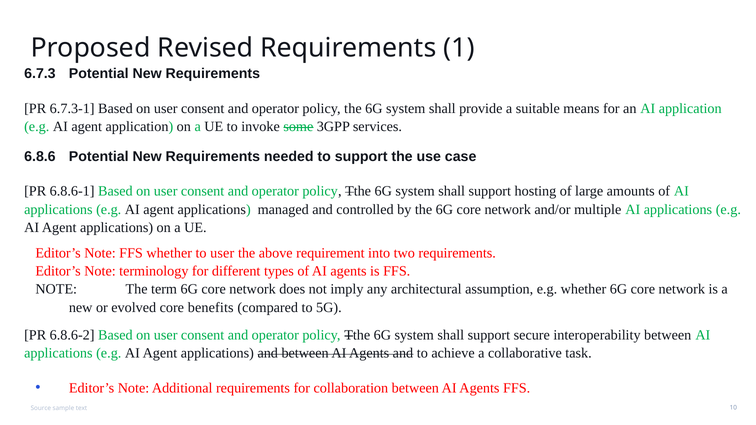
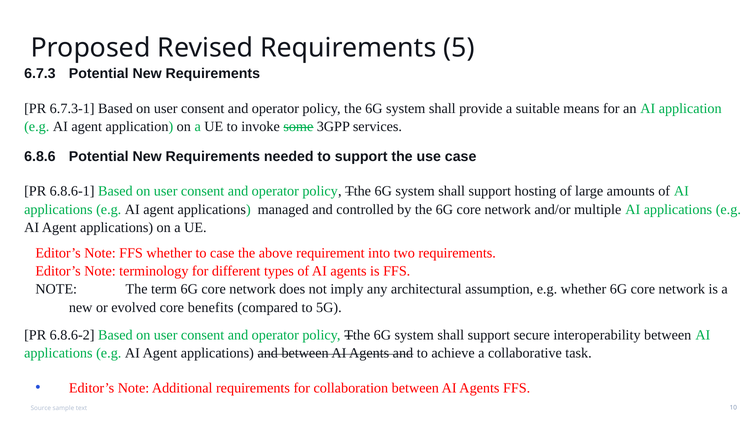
1: 1 -> 5
to user: user -> case
